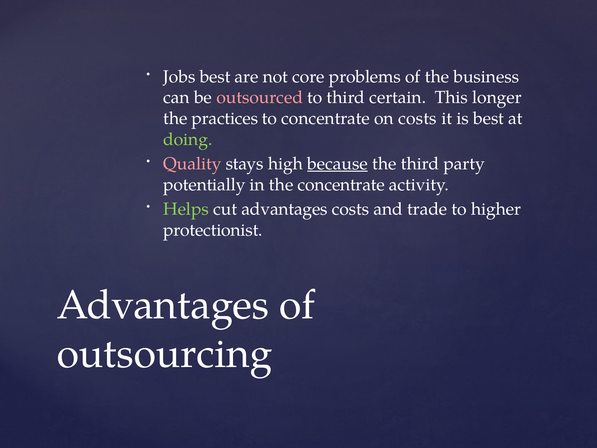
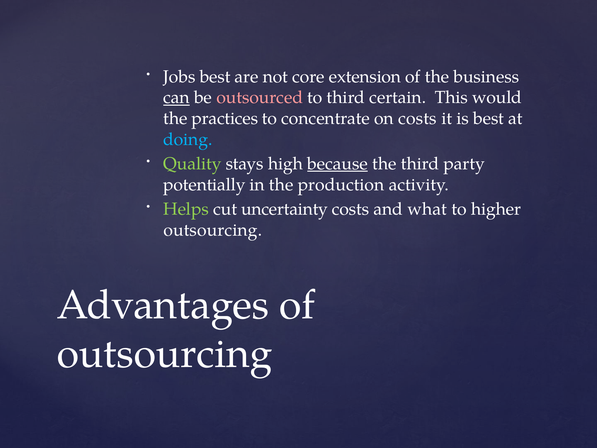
problems: problems -> extension
can underline: none -> present
longer: longer -> would
doing colour: light green -> light blue
Quality colour: pink -> light green
the concentrate: concentrate -> production
cut advantages: advantages -> uncertainty
trade: trade -> what
protectionist at (213, 230): protectionist -> outsourcing
